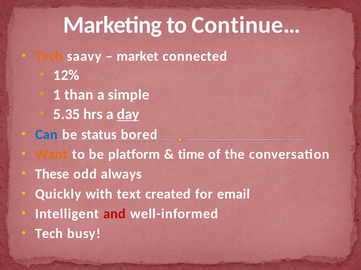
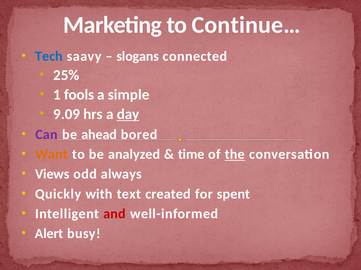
Tech at (49, 56) colour: orange -> blue
market: market -> slogans
12%: 12% -> 25%
than: than -> fools
5.35: 5.35 -> 9.09
Can colour: blue -> purple
status: status -> ahead
platform: platform -> analyzed
the underline: none -> present
These: These -> Views
email: email -> spent
Tech at (49, 234): Tech -> Alert
